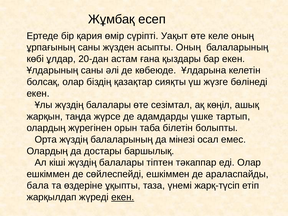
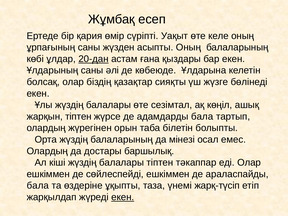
20-дан underline: none -> present
жарқын таңда: таңда -> тіптен
адамдарды үшке: үшке -> бала
